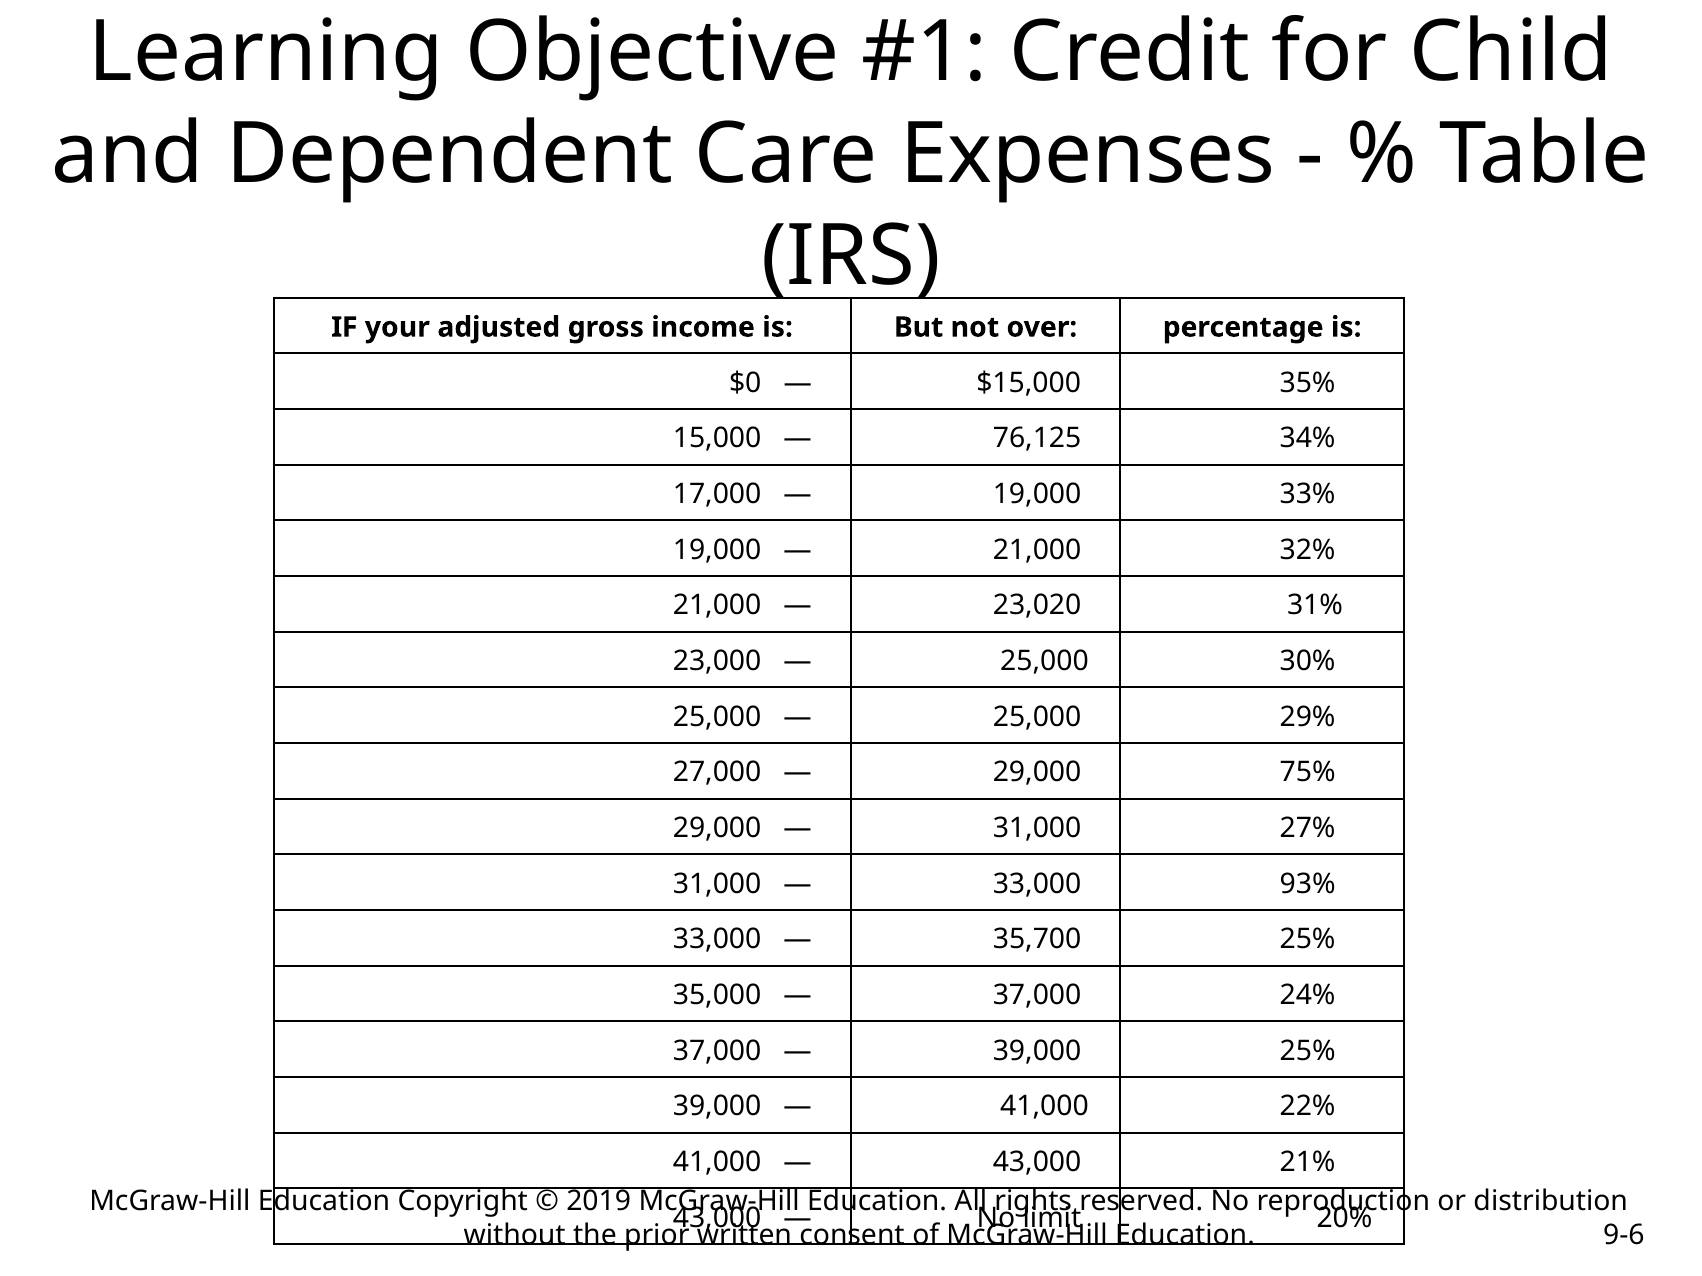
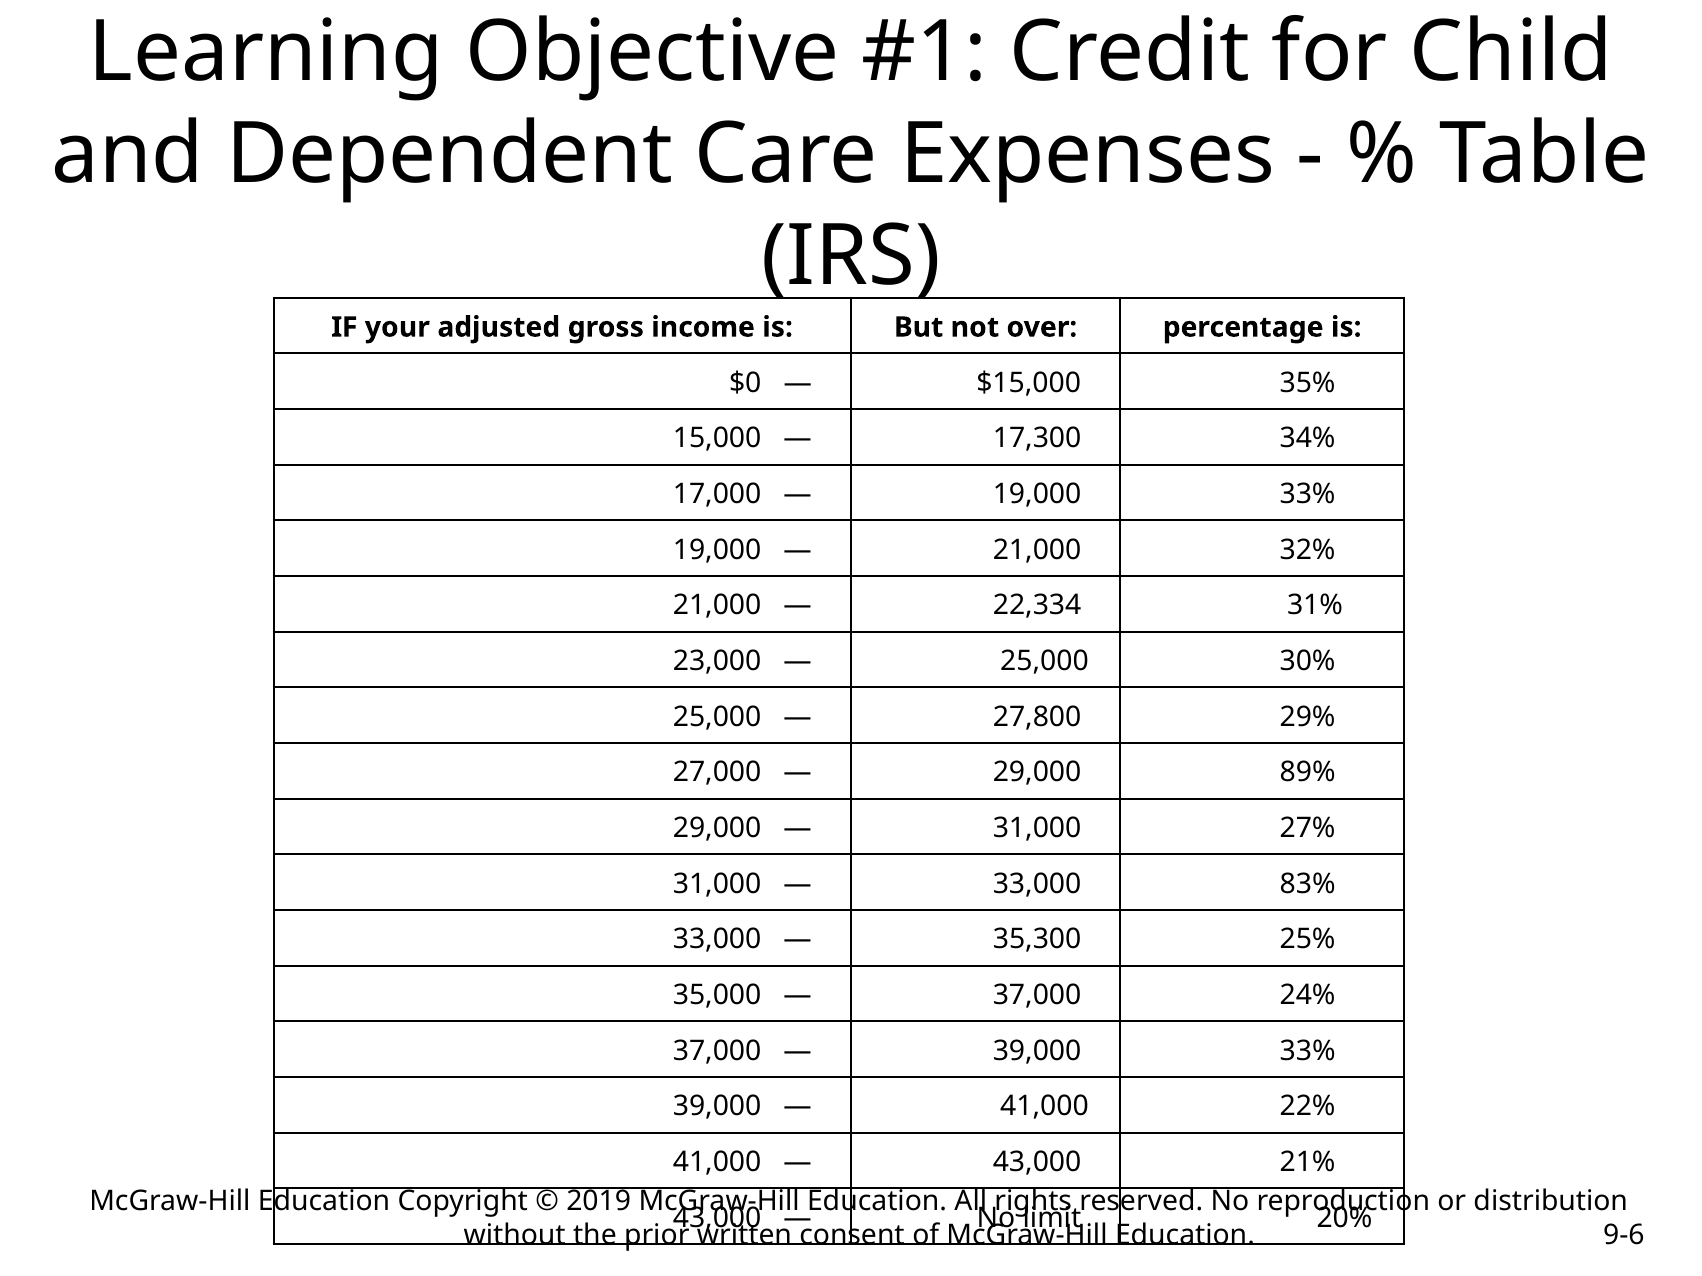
76,125: 76,125 -> 17,300
23,020: 23,020 -> 22,334
25,000 at (1037, 717): 25,000 -> 27,800
75%: 75% -> 89%
93%: 93% -> 83%
35,700: 35,700 -> 35,300
39,000 25%: 25% -> 33%
